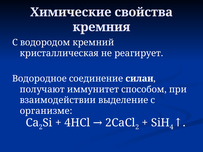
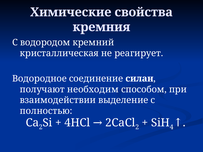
иммунитет: иммунитет -> необходим
организме: организме -> полностью
